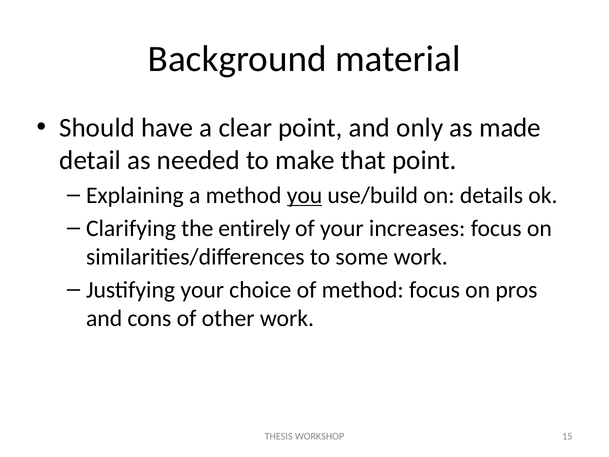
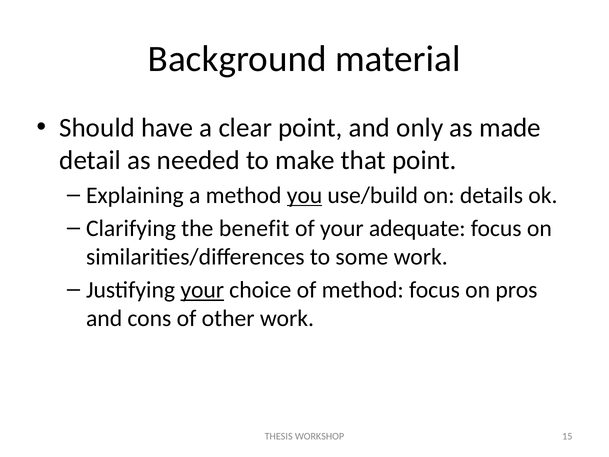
entirely: entirely -> benefit
increases: increases -> adequate
your at (202, 290) underline: none -> present
